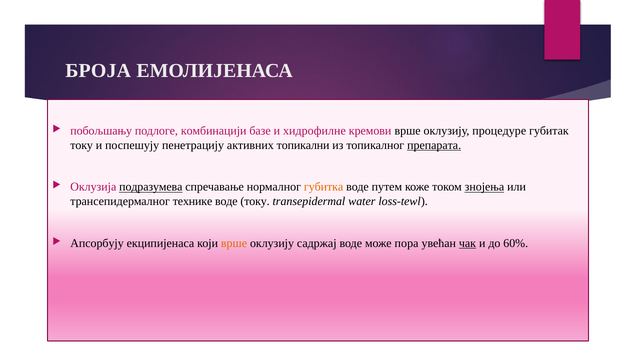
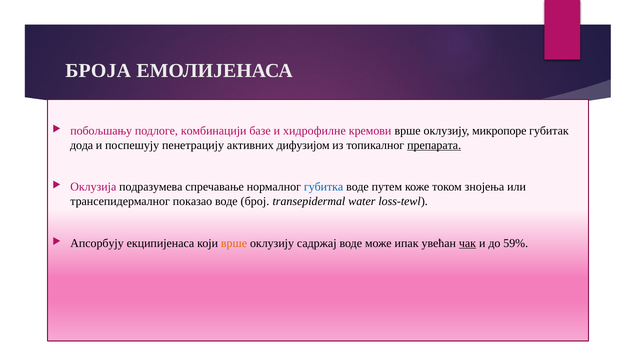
процедуре: процедуре -> микропоре
току at (82, 146): току -> дода
топикални: топикални -> дифузијом
подразумева underline: present -> none
губитка colour: orange -> blue
знојења underline: present -> none
технике: технике -> показао
воде току: току -> број
пора: пора -> ипак
60%: 60% -> 59%
